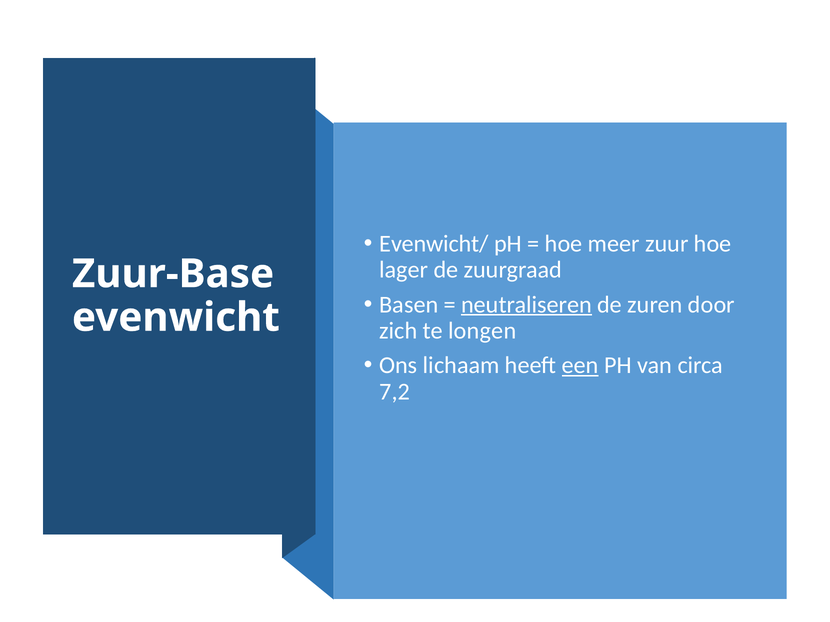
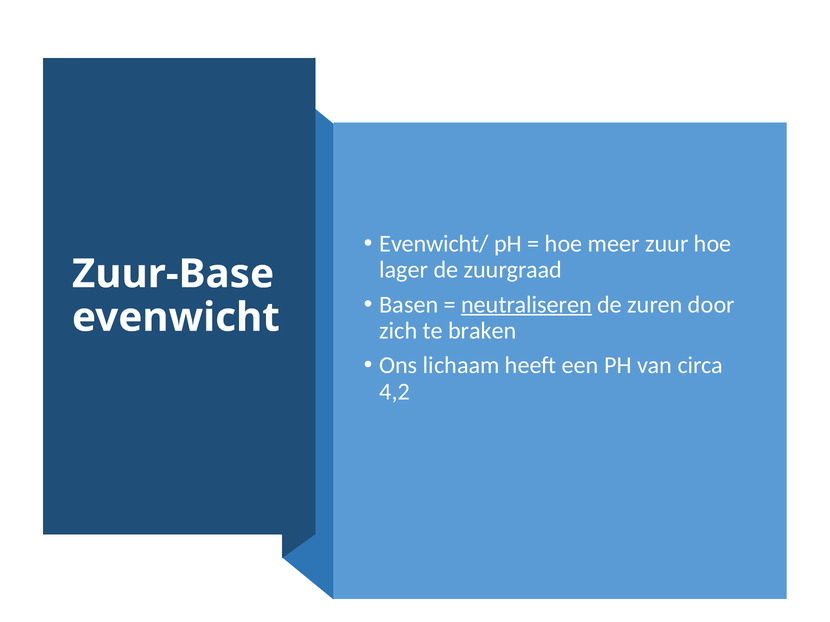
longen: longen -> braken
een underline: present -> none
7,2: 7,2 -> 4,2
